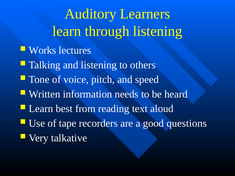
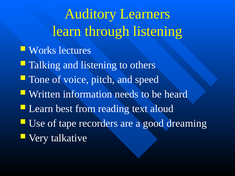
questions: questions -> dreaming
